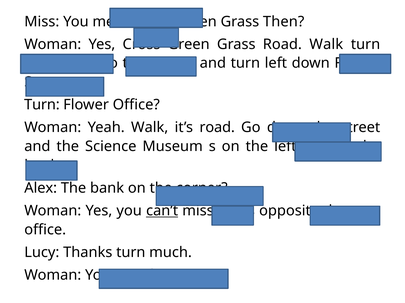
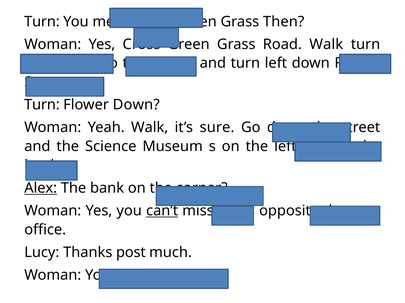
Miss at (42, 22): Miss -> Turn
Flower Office: Office -> Down
it’s road: road -> sure
Alex underline: none -> present
Thanks turn: turn -> post
